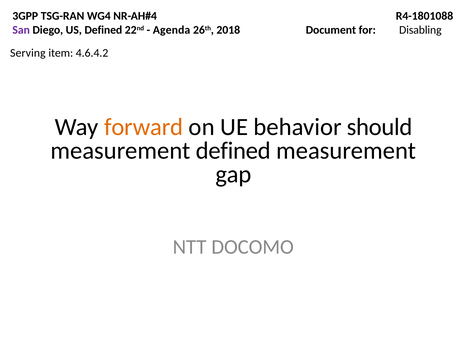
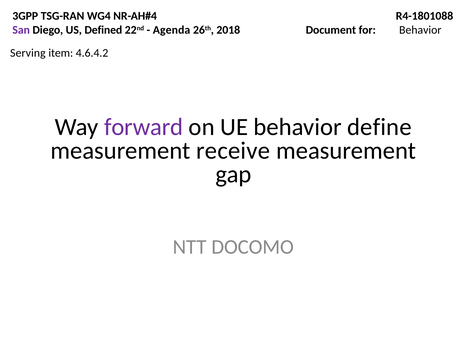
for Disabling: Disabling -> Behavior
forward colour: orange -> purple
should: should -> define
measurement defined: defined -> receive
